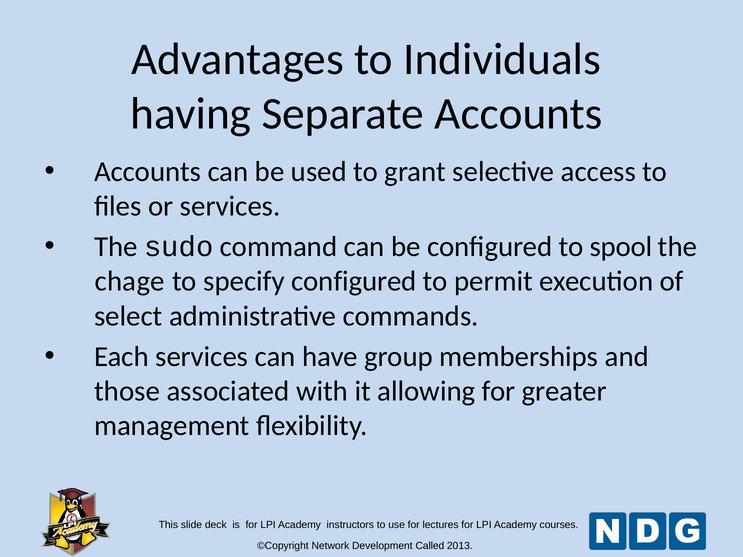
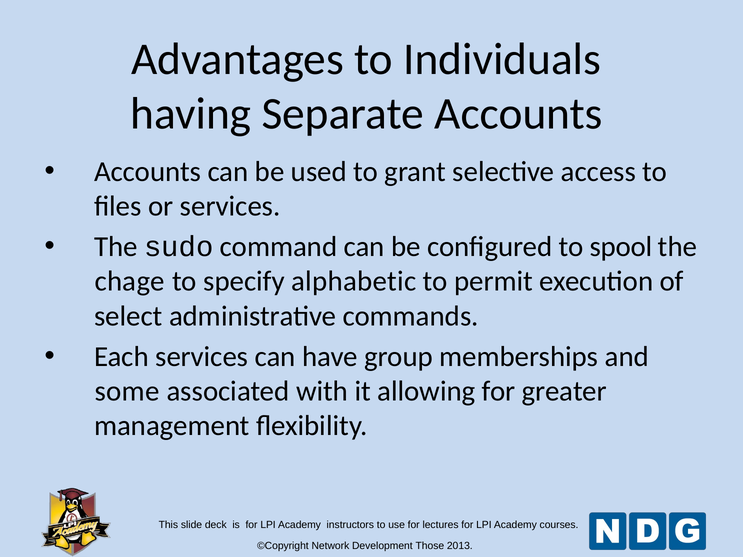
specify configured: configured -> alphabetic
those: those -> some
Called: Called -> Those
